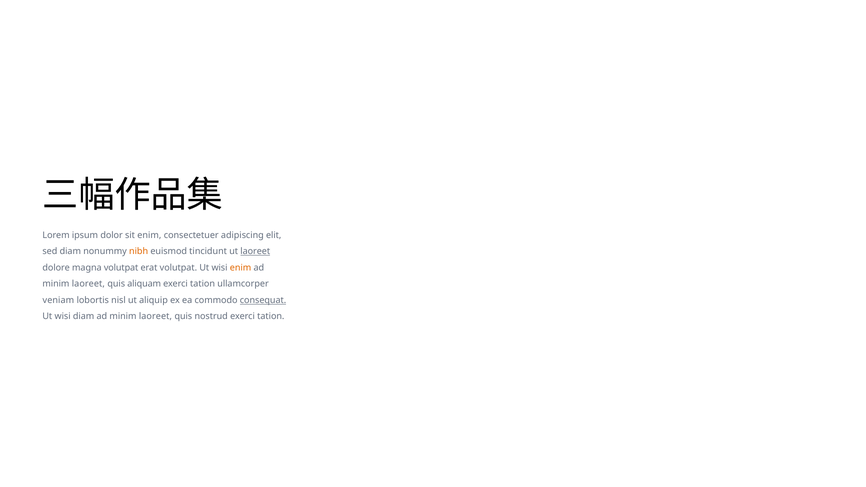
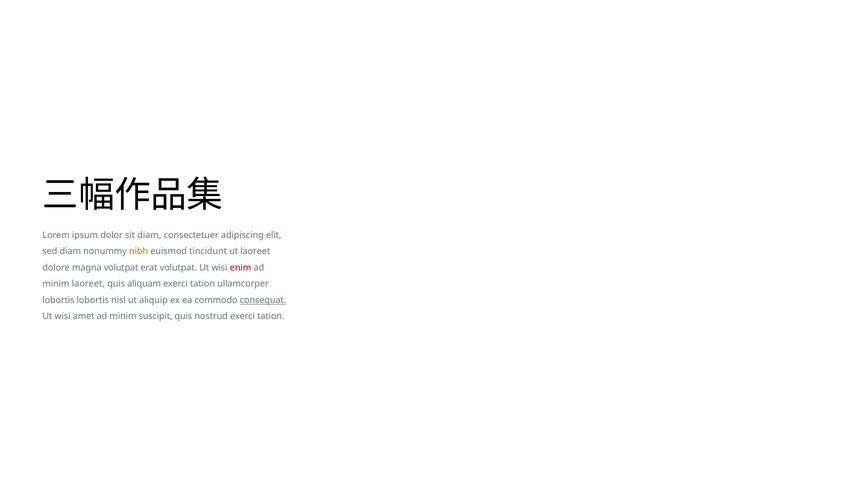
sit enim: enim -> diam
laoreet at (255, 251) underline: present -> none
enim at (241, 268) colour: orange -> red
veniam at (58, 300): veniam -> lobortis
wisi diam: diam -> amet
laoreet at (155, 317): laoreet -> suscipit
